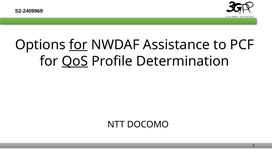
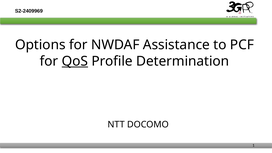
for at (78, 45) underline: present -> none
